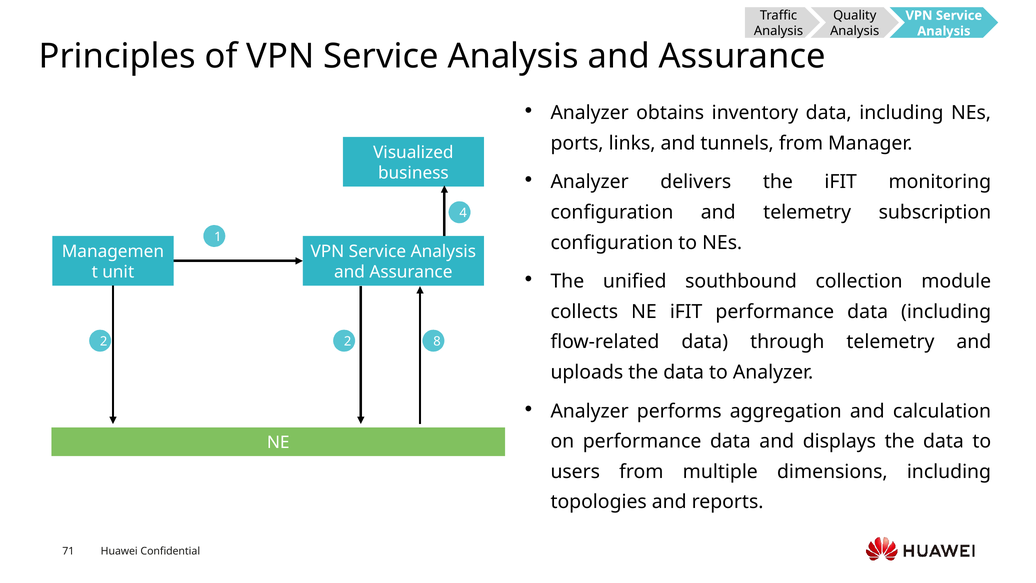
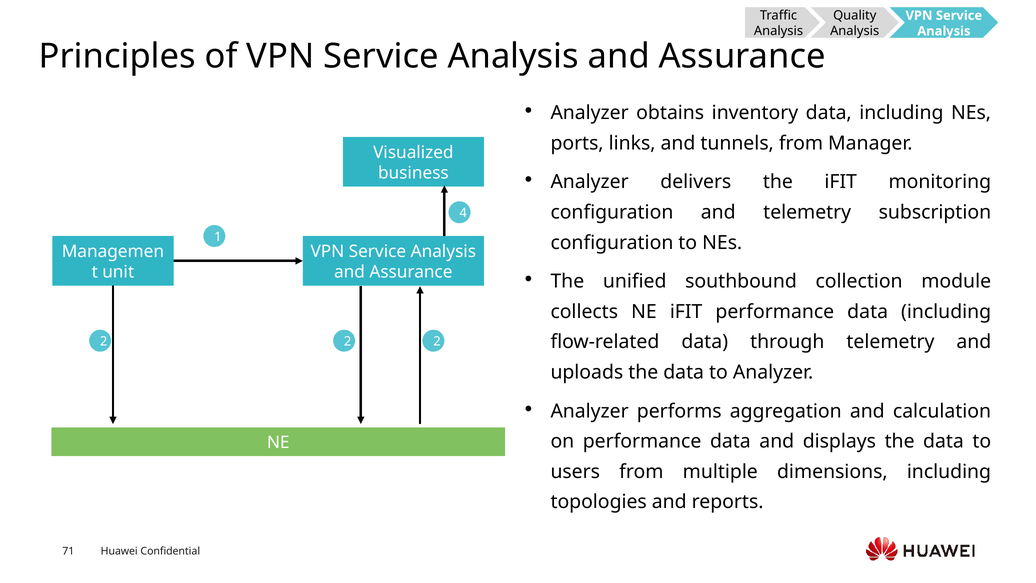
2 8: 8 -> 2
